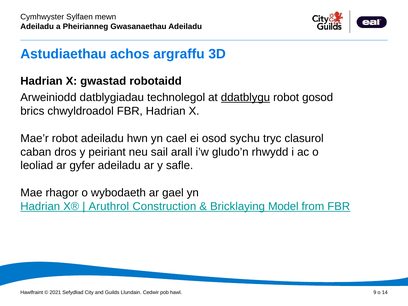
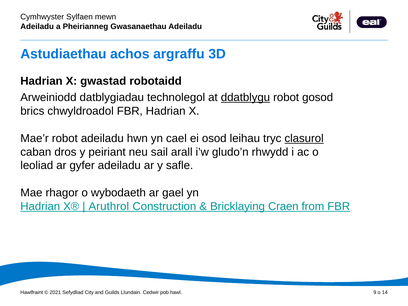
sychu: sychu -> leihau
clasurol underline: none -> present
Model: Model -> Craen
